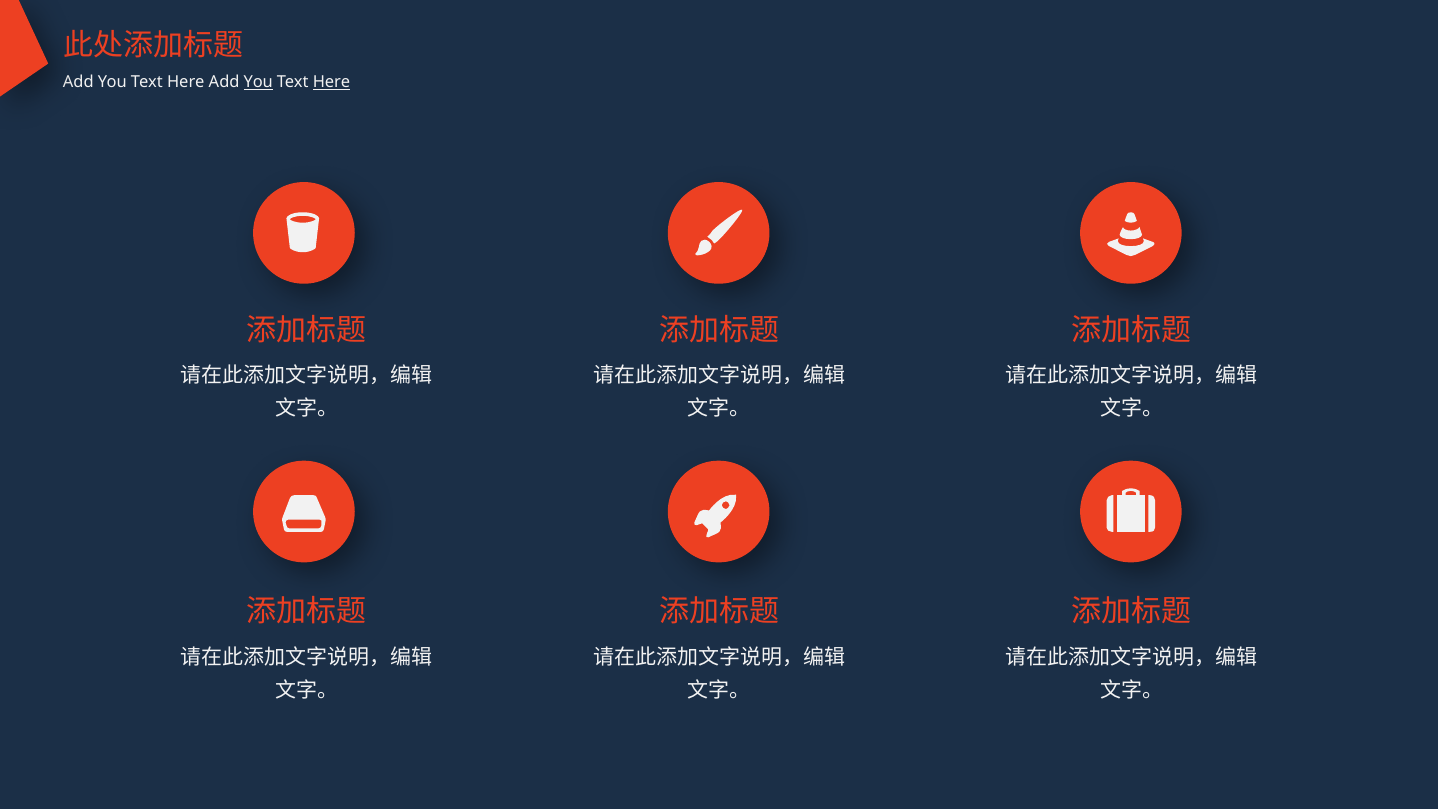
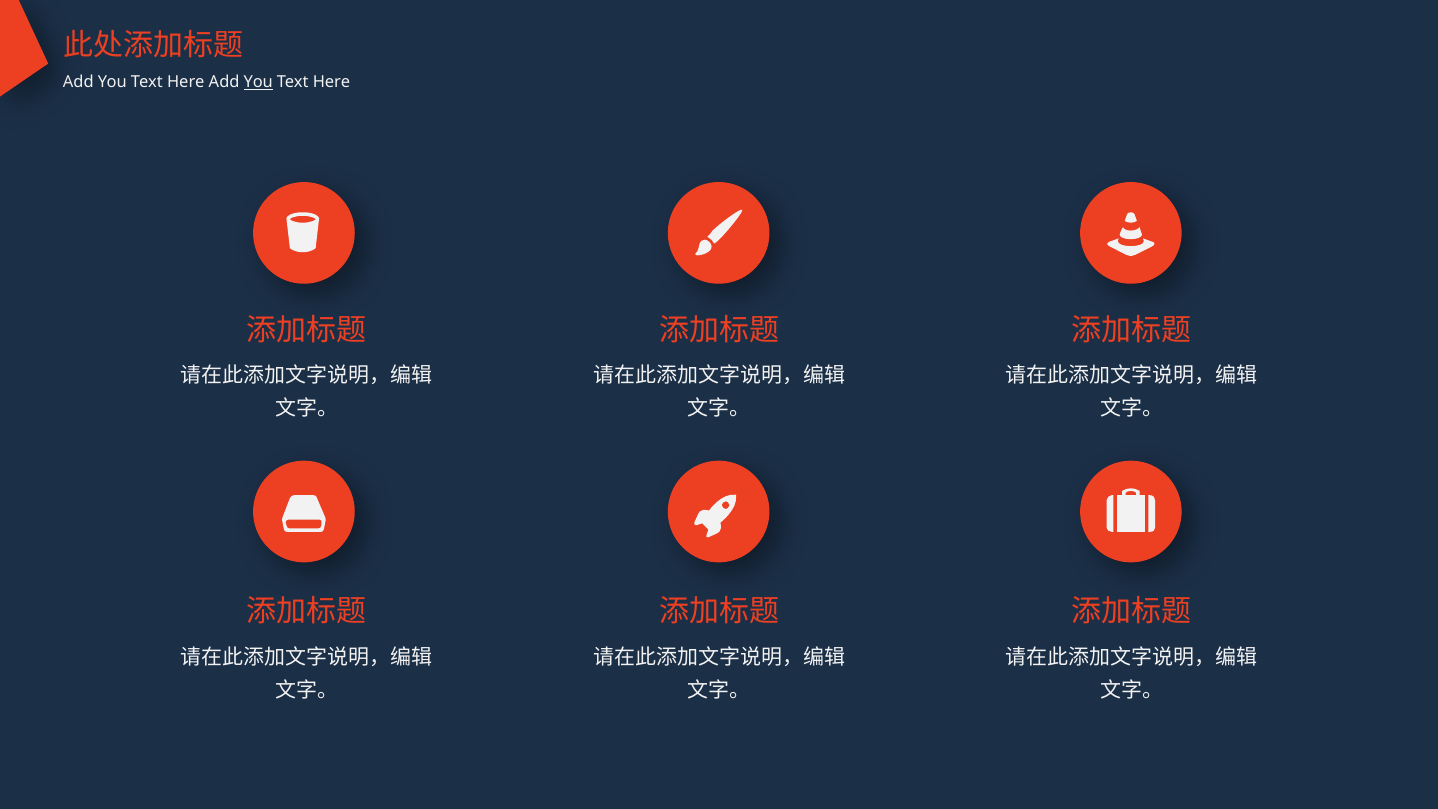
Here at (332, 82) underline: present -> none
